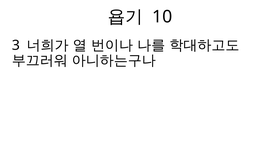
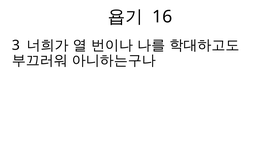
10: 10 -> 16
